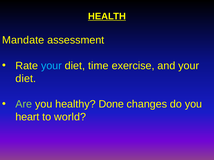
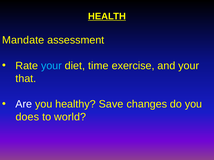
diet at (26, 79): diet -> that
Are colour: light green -> white
Done: Done -> Save
heart: heart -> does
